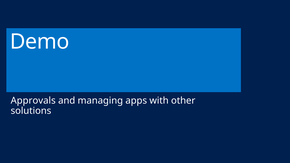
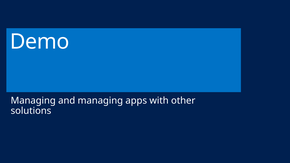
Approvals at (33, 101): Approvals -> Managing
